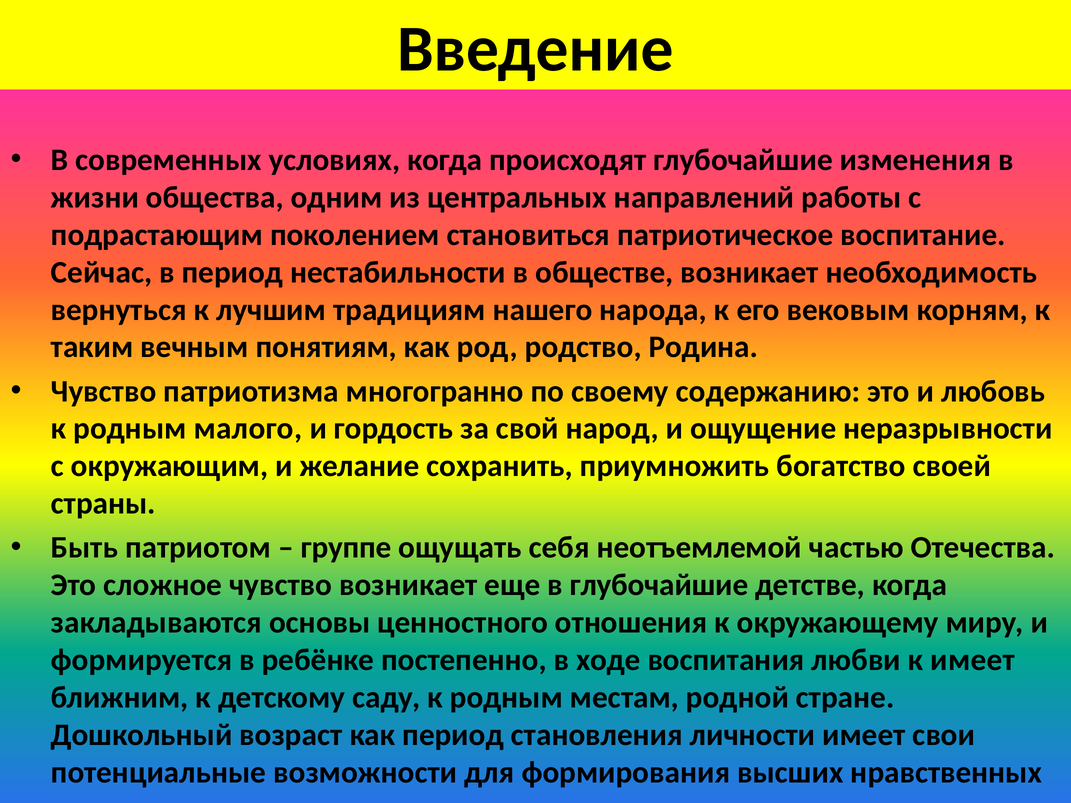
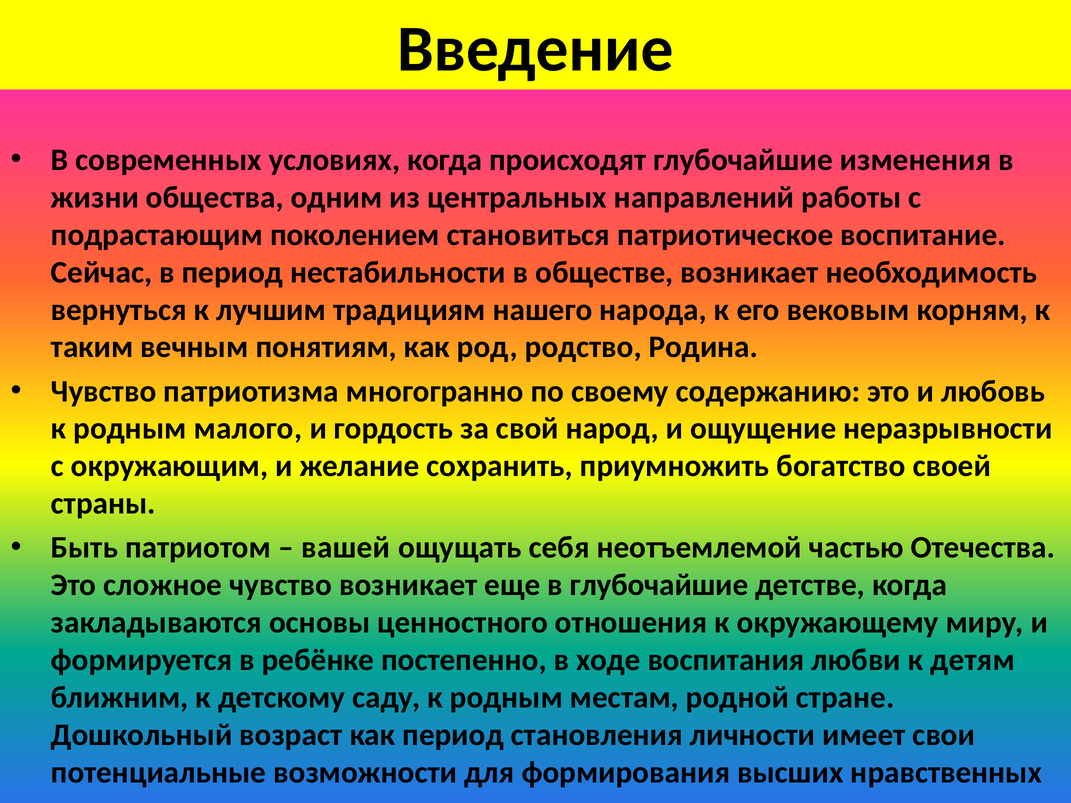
группе: группе -> вашей
к имеет: имеет -> детям
